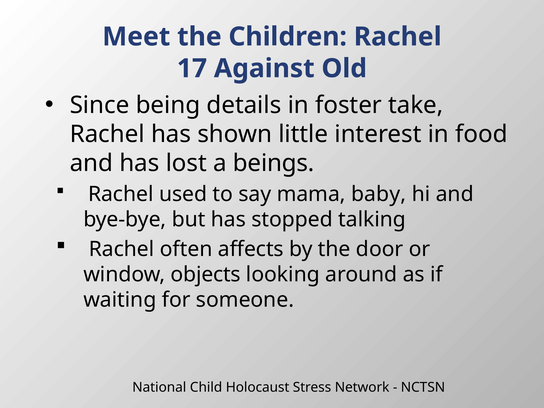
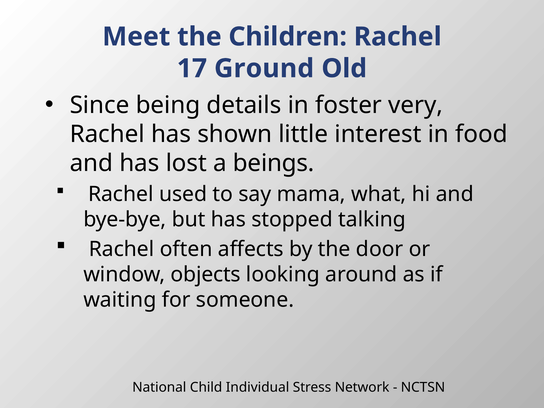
Against: Against -> Ground
take: take -> very
baby: baby -> what
Holocaust: Holocaust -> Individual
